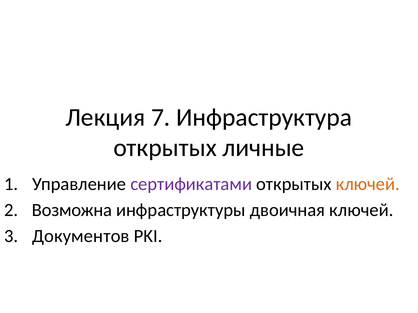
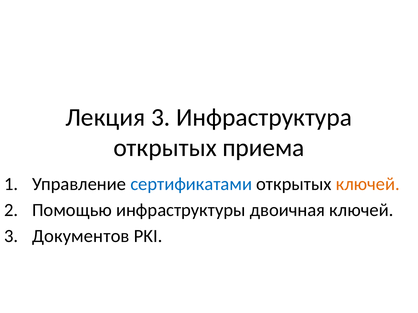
Лекция 7: 7 -> 3
личные: личные -> приема
сертификатами colour: purple -> blue
Возможна: Возможна -> Помощью
